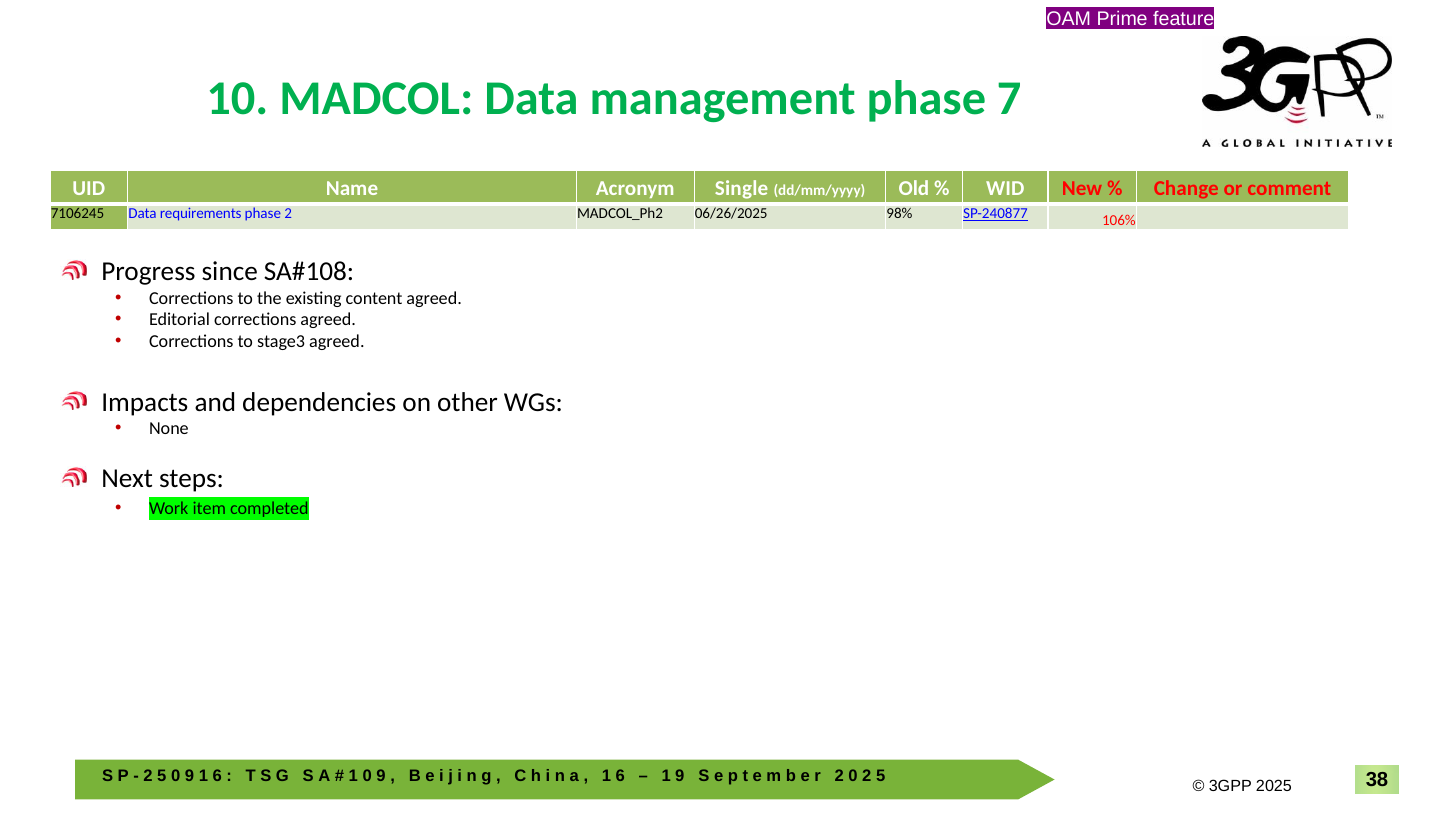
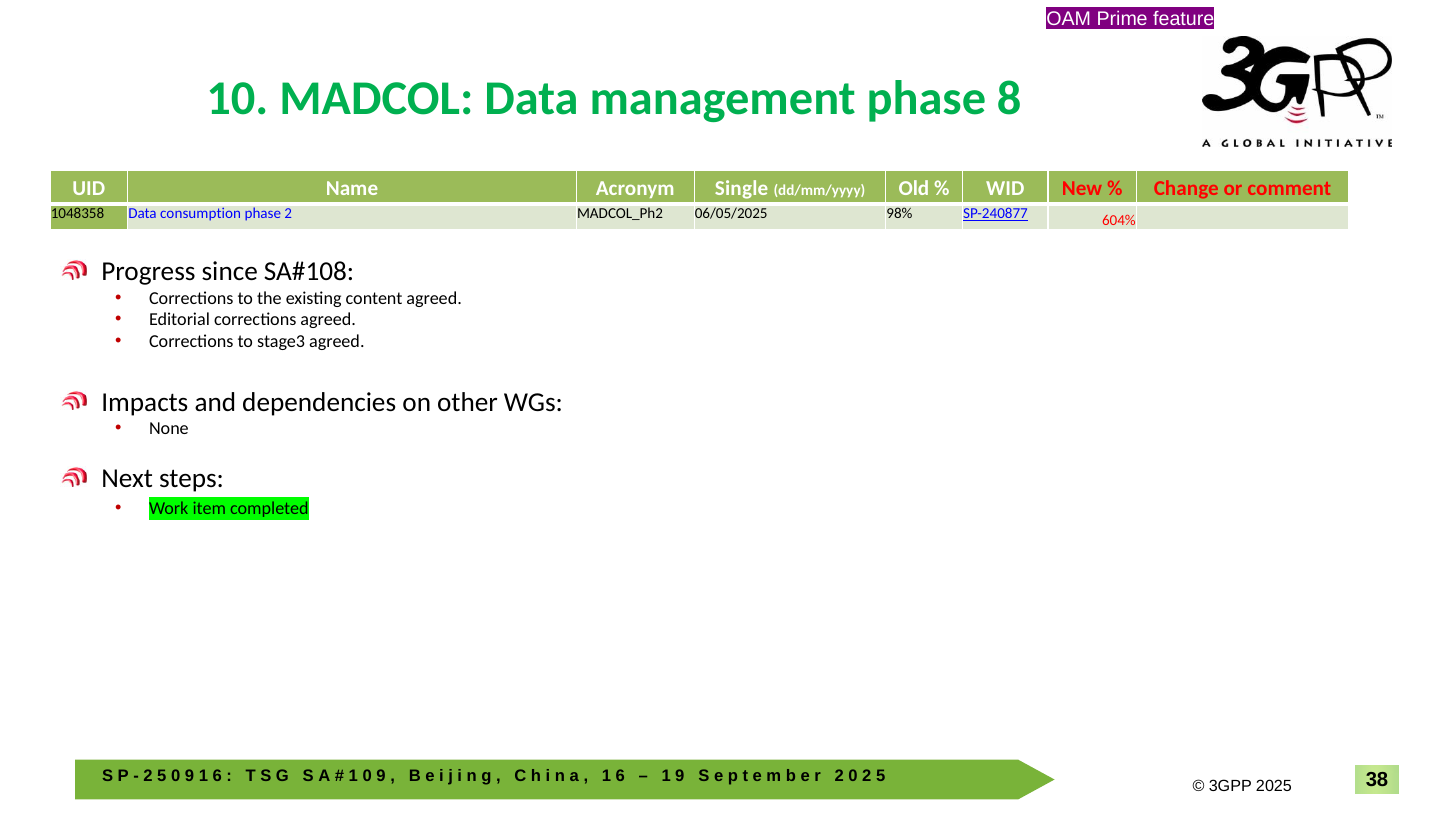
7: 7 -> 8
7106245: 7106245 -> 1048358
requirements: requirements -> consumption
06/26/2025: 06/26/2025 -> 06/05/2025
106%: 106% -> 604%
